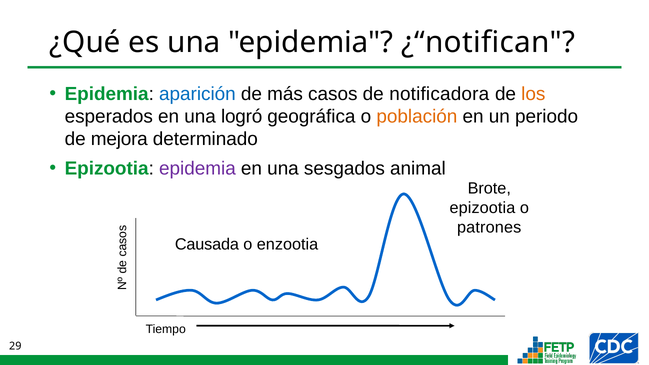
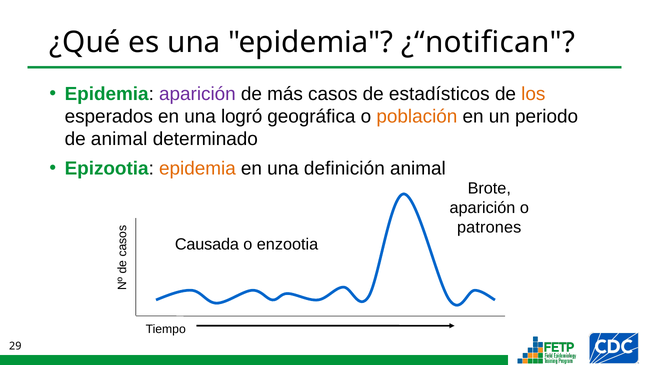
aparición at (197, 94) colour: blue -> purple
notificadora: notificadora -> estadísticos
de mejora: mejora -> animal
epidemia at (197, 169) colour: purple -> orange
sesgados: sesgados -> definición
epizootia at (482, 208): epizootia -> aparición
